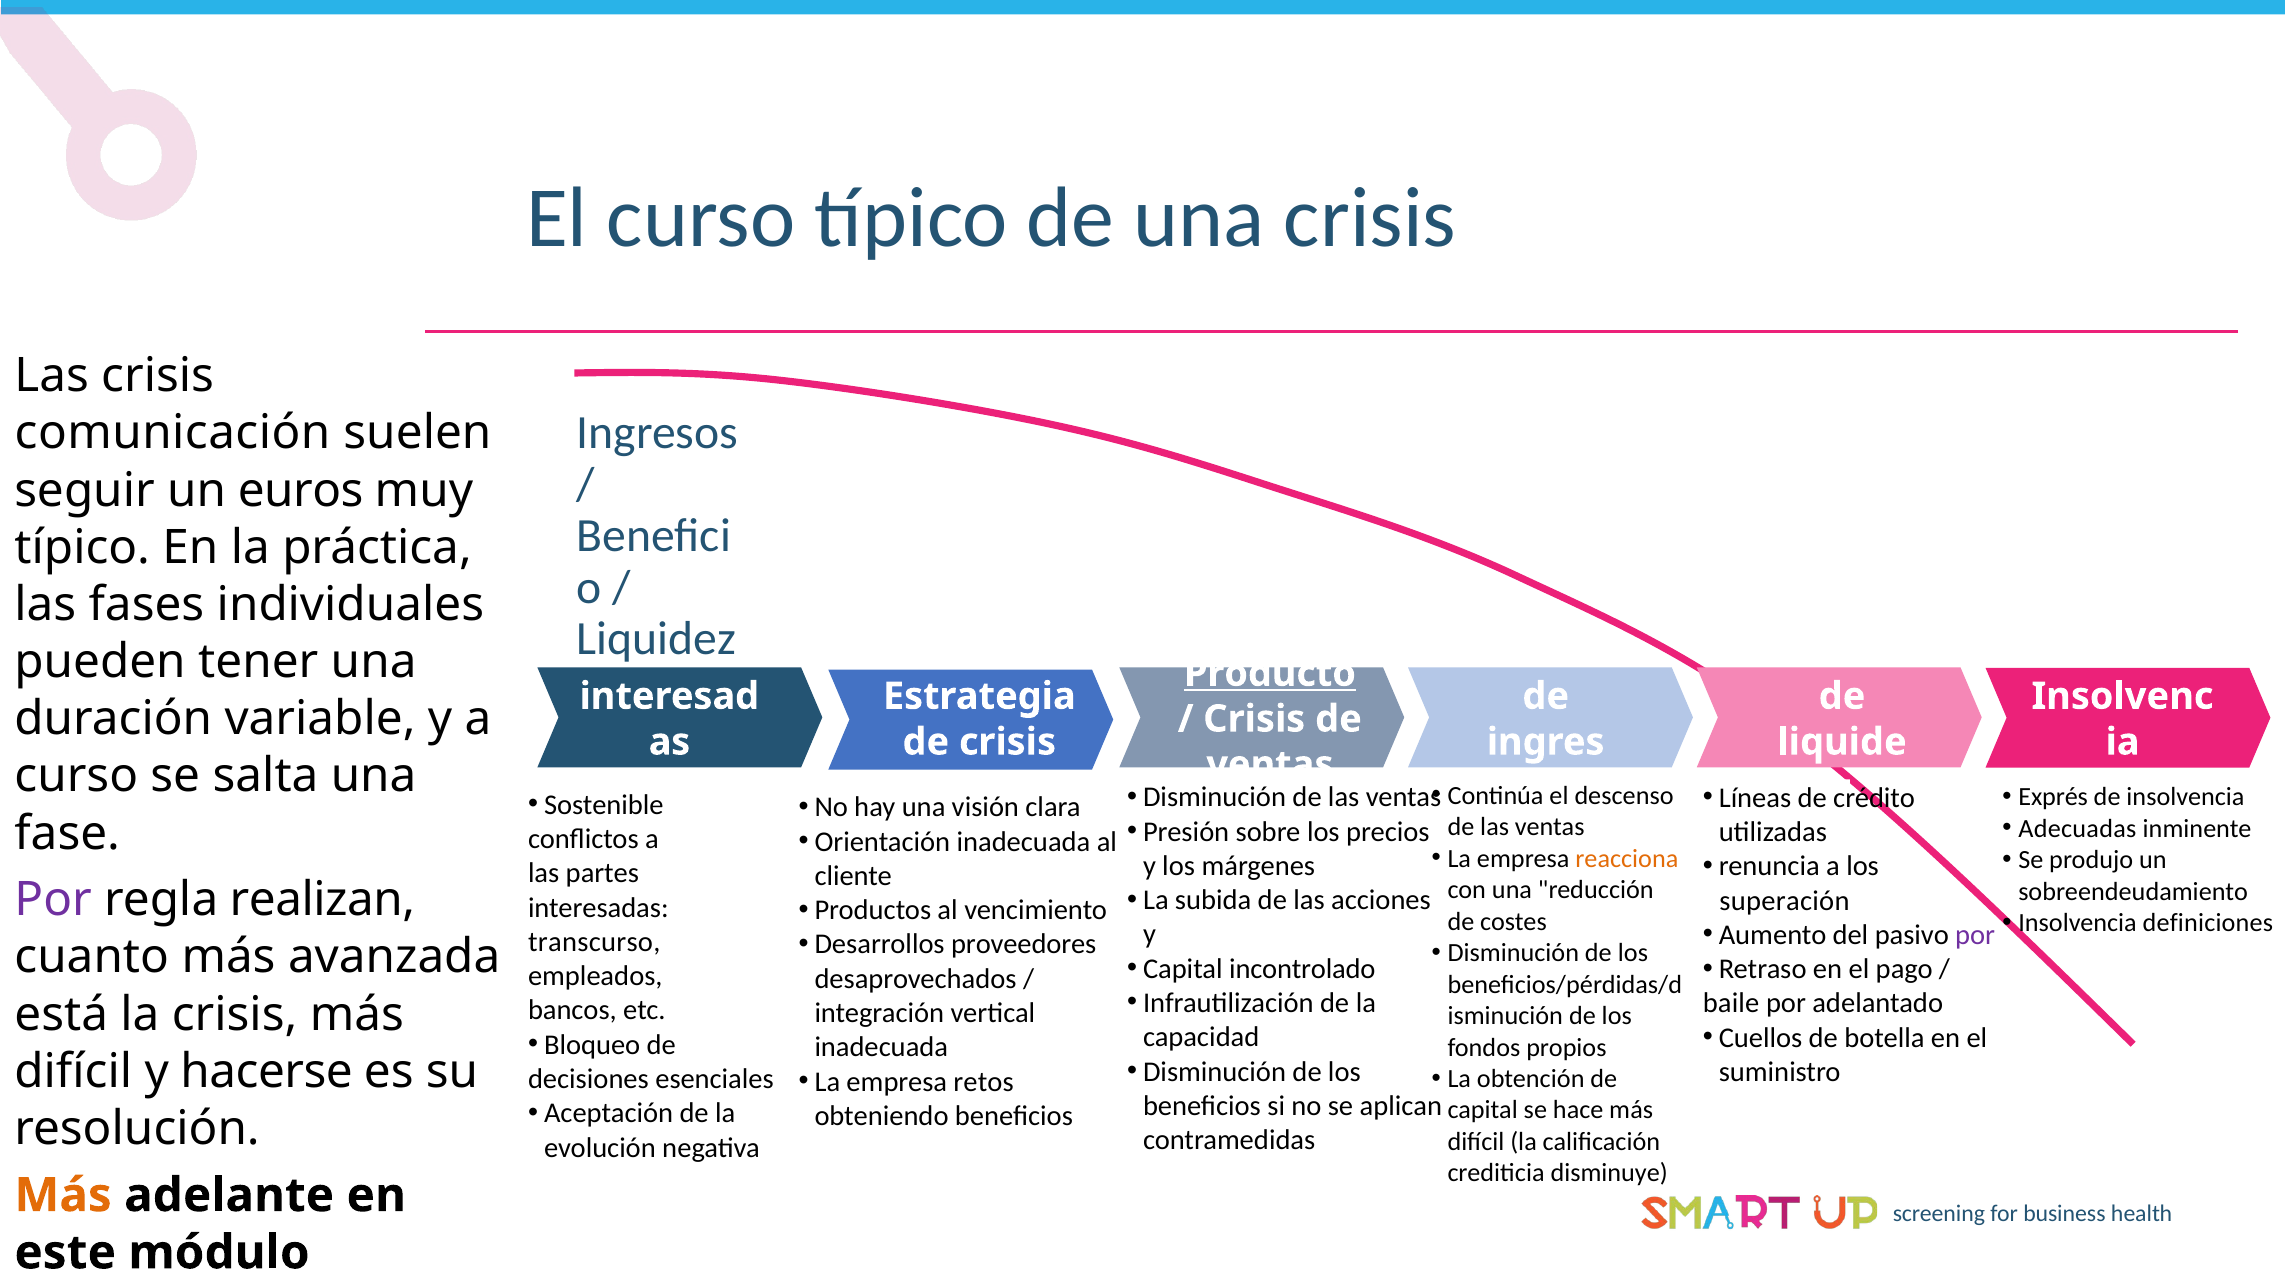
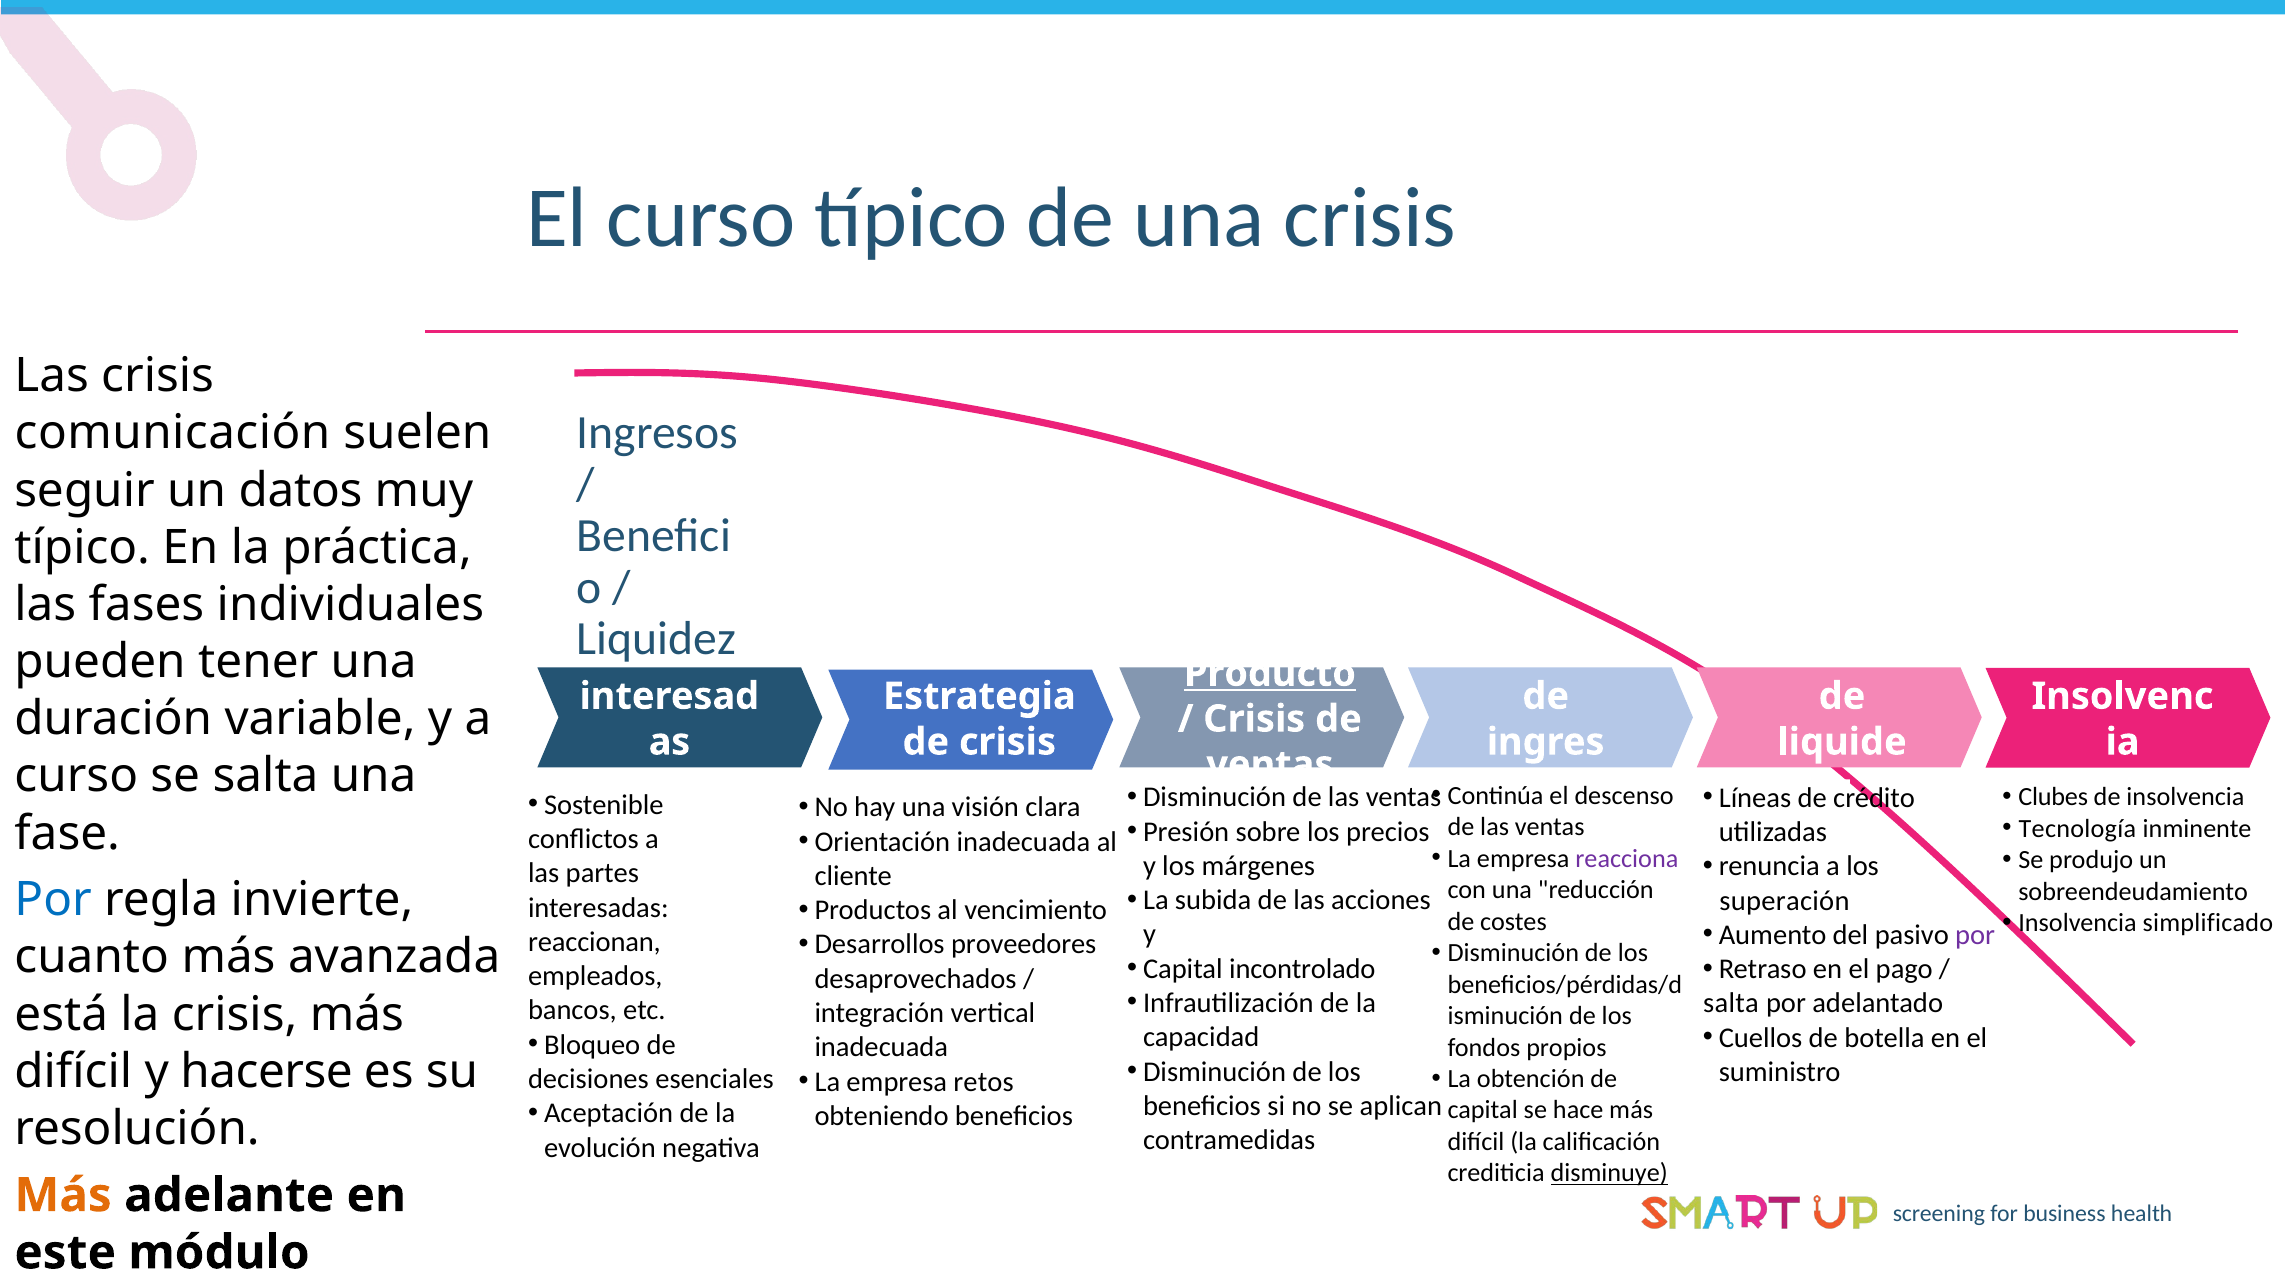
euros: euros -> datos
Exprés: Exprés -> Clubes
Adecuadas: Adecuadas -> Tecnología
reacciona colour: orange -> purple
Por at (53, 900) colour: purple -> blue
realizan: realizan -> invierte
definiciones: definiciones -> simplificado
transcurso: transcurso -> reaccionan
baile at (1731, 1003): baile -> salta
disminuye underline: none -> present
